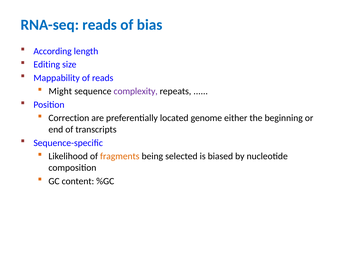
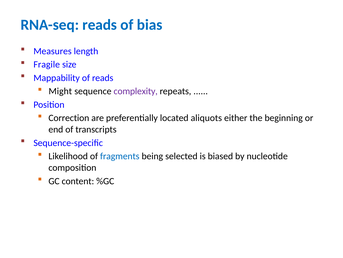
According: According -> Measures
Editing: Editing -> Fragile
genome: genome -> aliquots
fragments colour: orange -> blue
